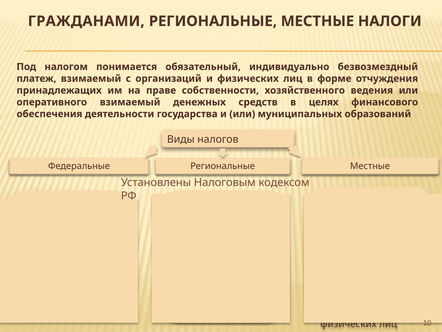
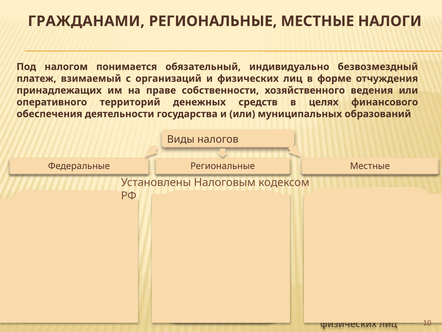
оперативного взимаемый: взимаемый -> территорий
